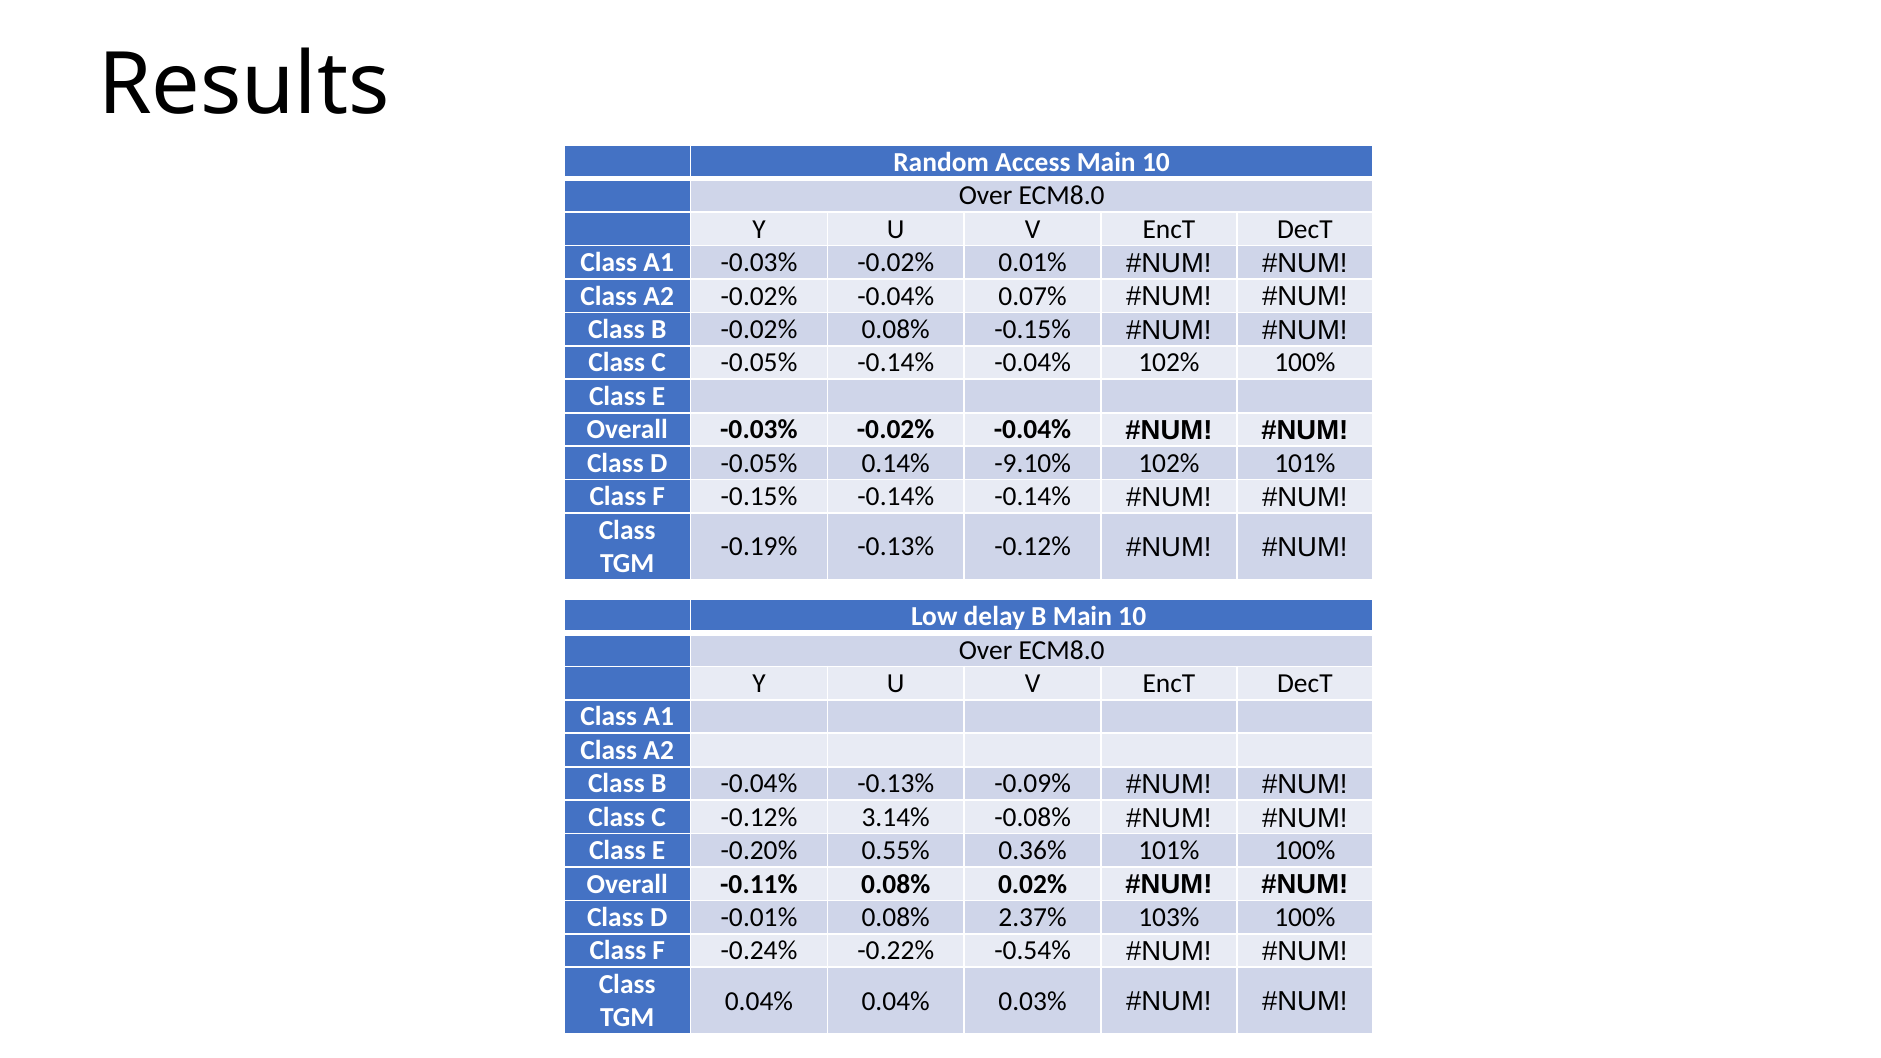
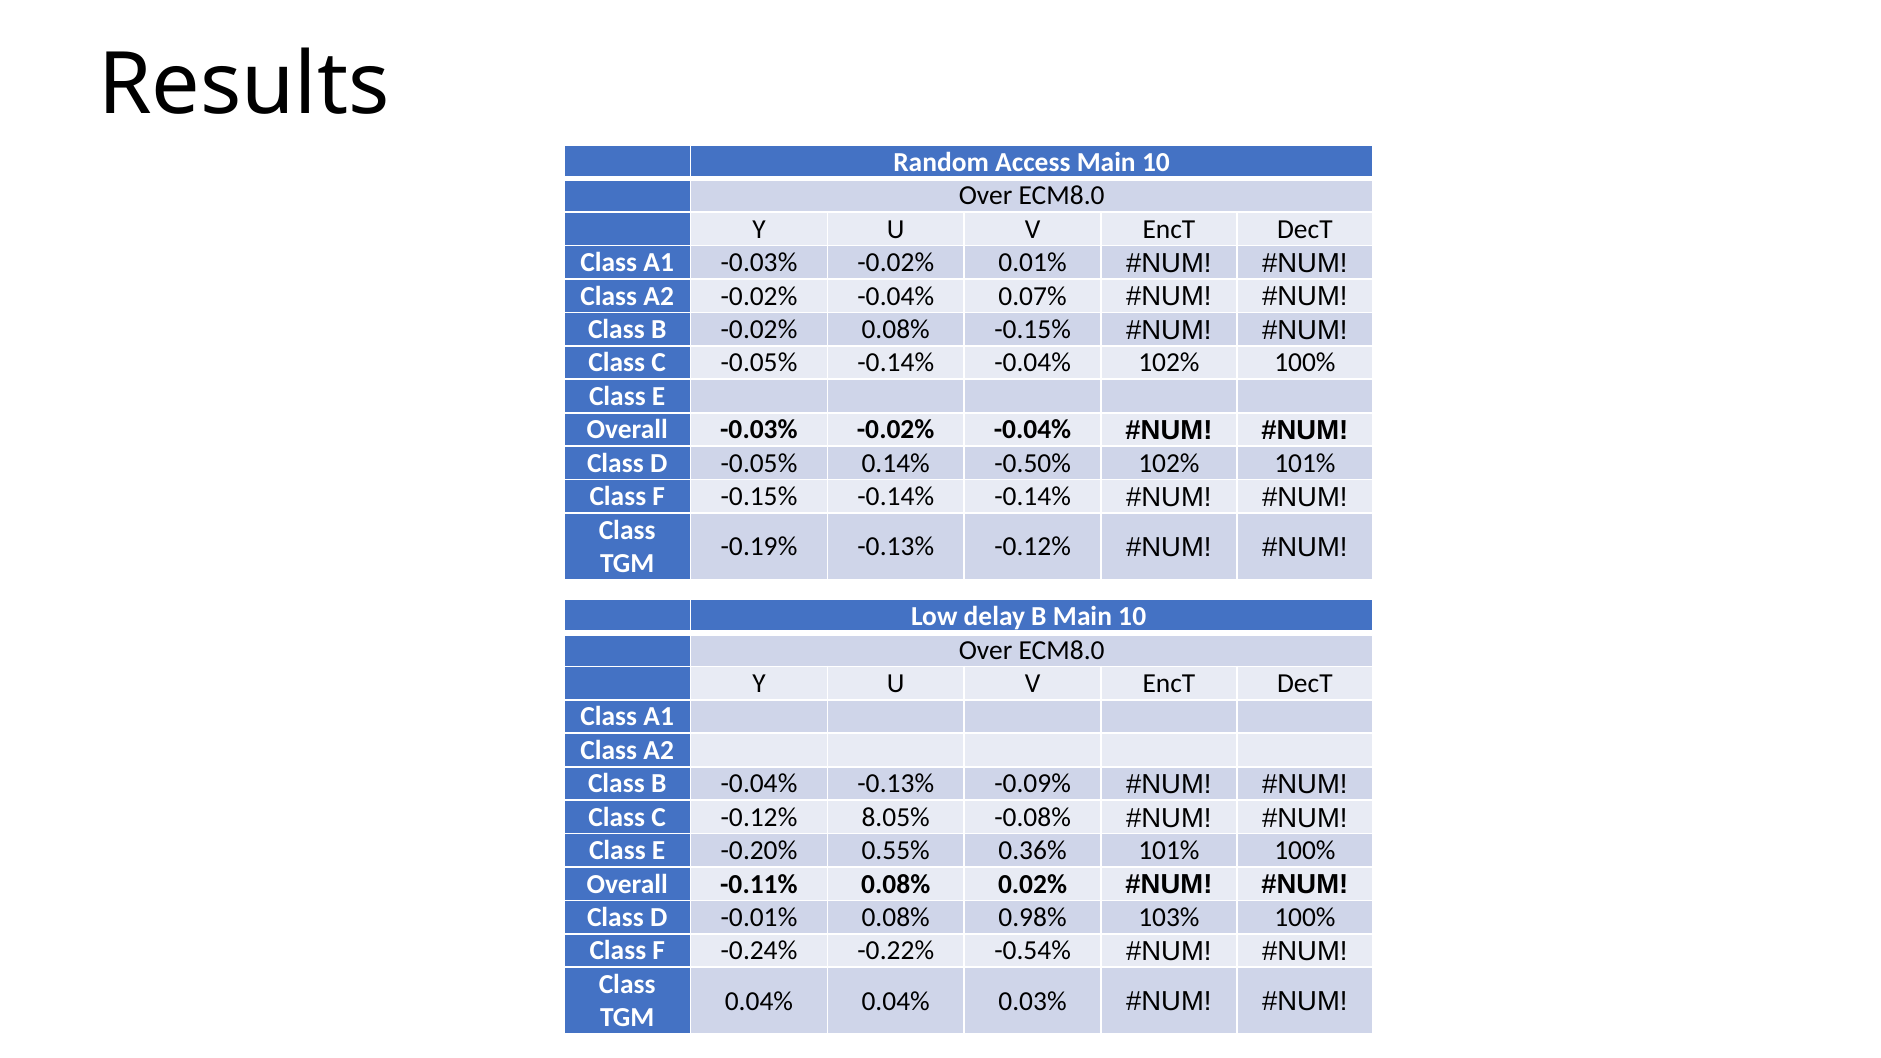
-9.10%: -9.10% -> -0.50%
3.14%: 3.14% -> 8.05%
2.37%: 2.37% -> 0.98%
